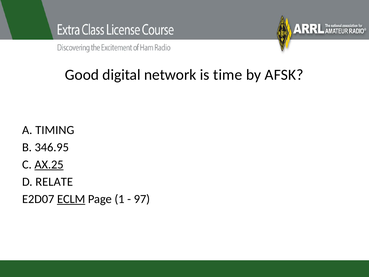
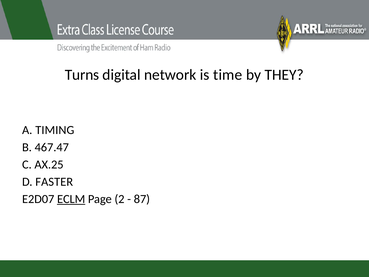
Good: Good -> Turns
AFSK: AFSK -> THEY
346.95: 346.95 -> 467.47
AX.25 underline: present -> none
RELATE: RELATE -> FASTER
1: 1 -> 2
97: 97 -> 87
